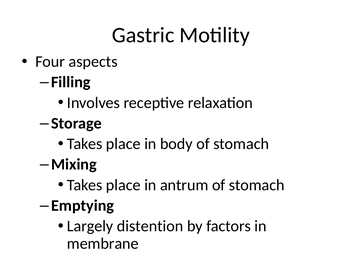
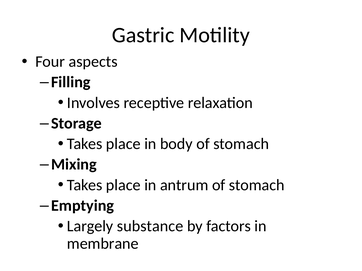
distention: distention -> substance
